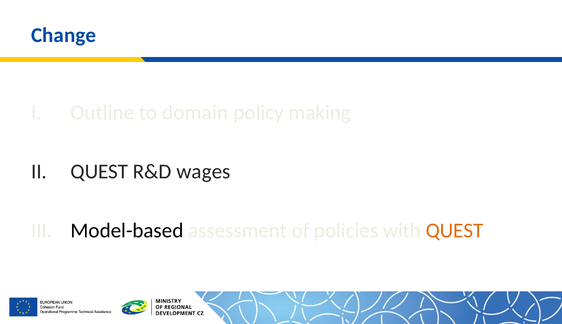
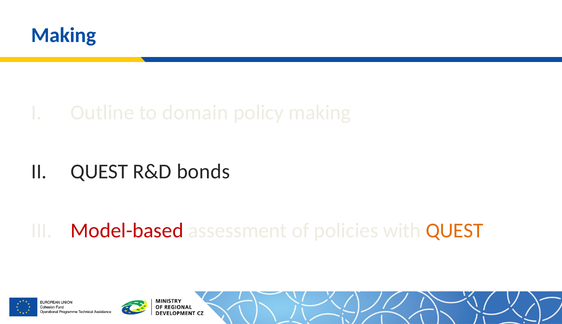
Change at (64, 35): Change -> Making
wages: wages -> bonds
Model-based colour: black -> red
